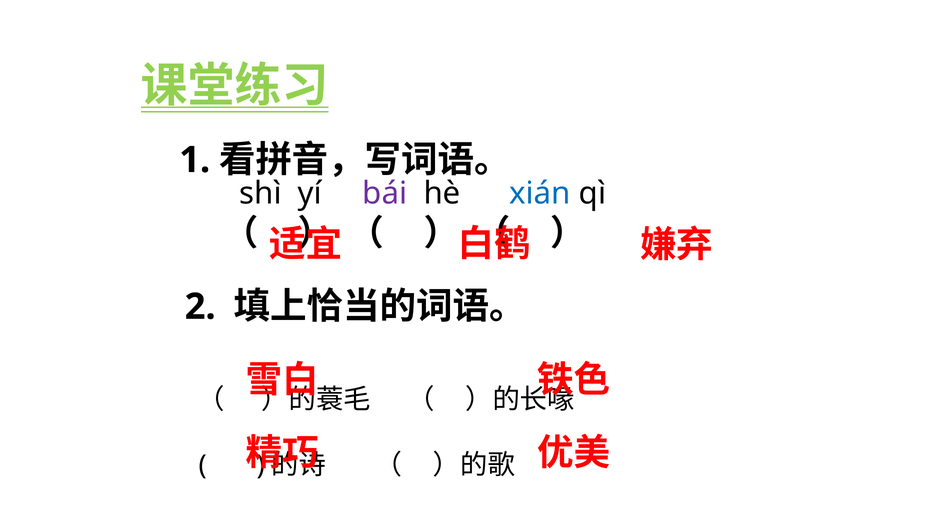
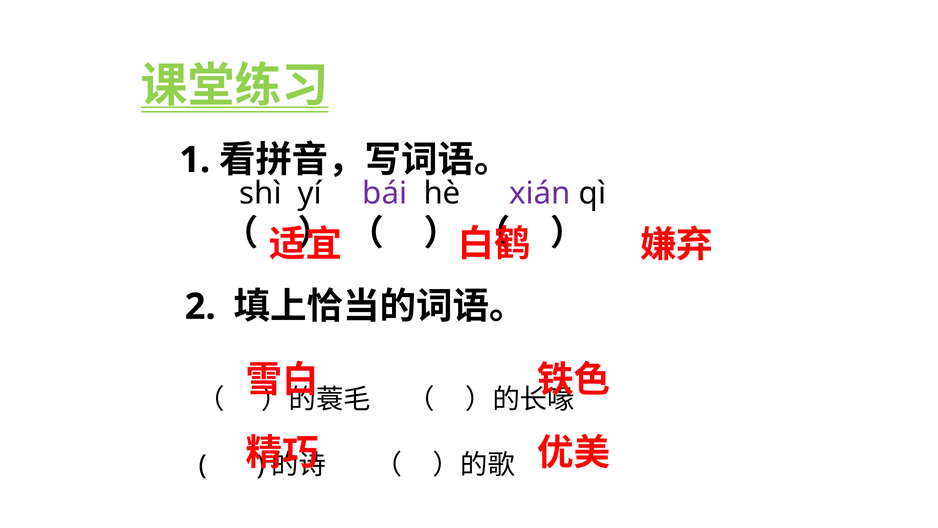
xián colour: blue -> purple
